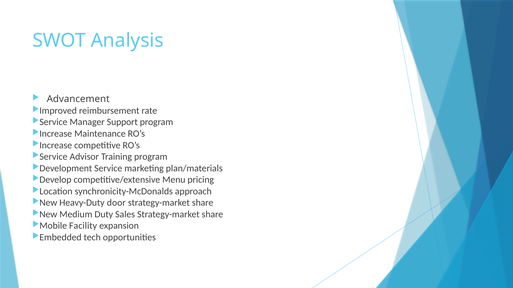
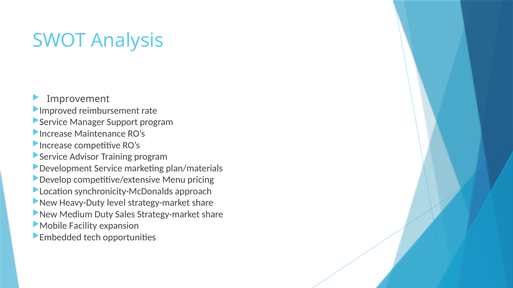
Advancement: Advancement -> Improvement
door: door -> level
